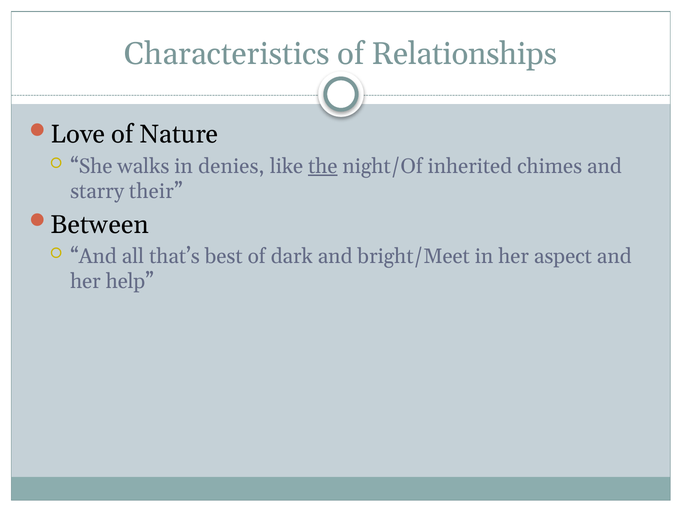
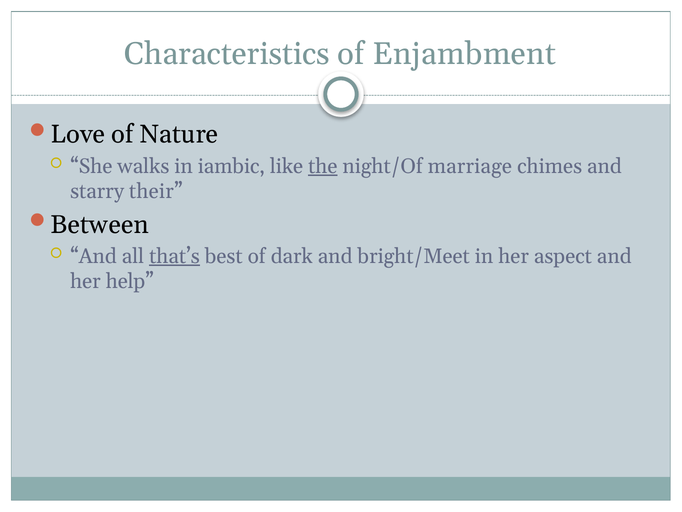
Relationships: Relationships -> Enjambment
denies: denies -> iambic
inherited: inherited -> marriage
that’s underline: none -> present
